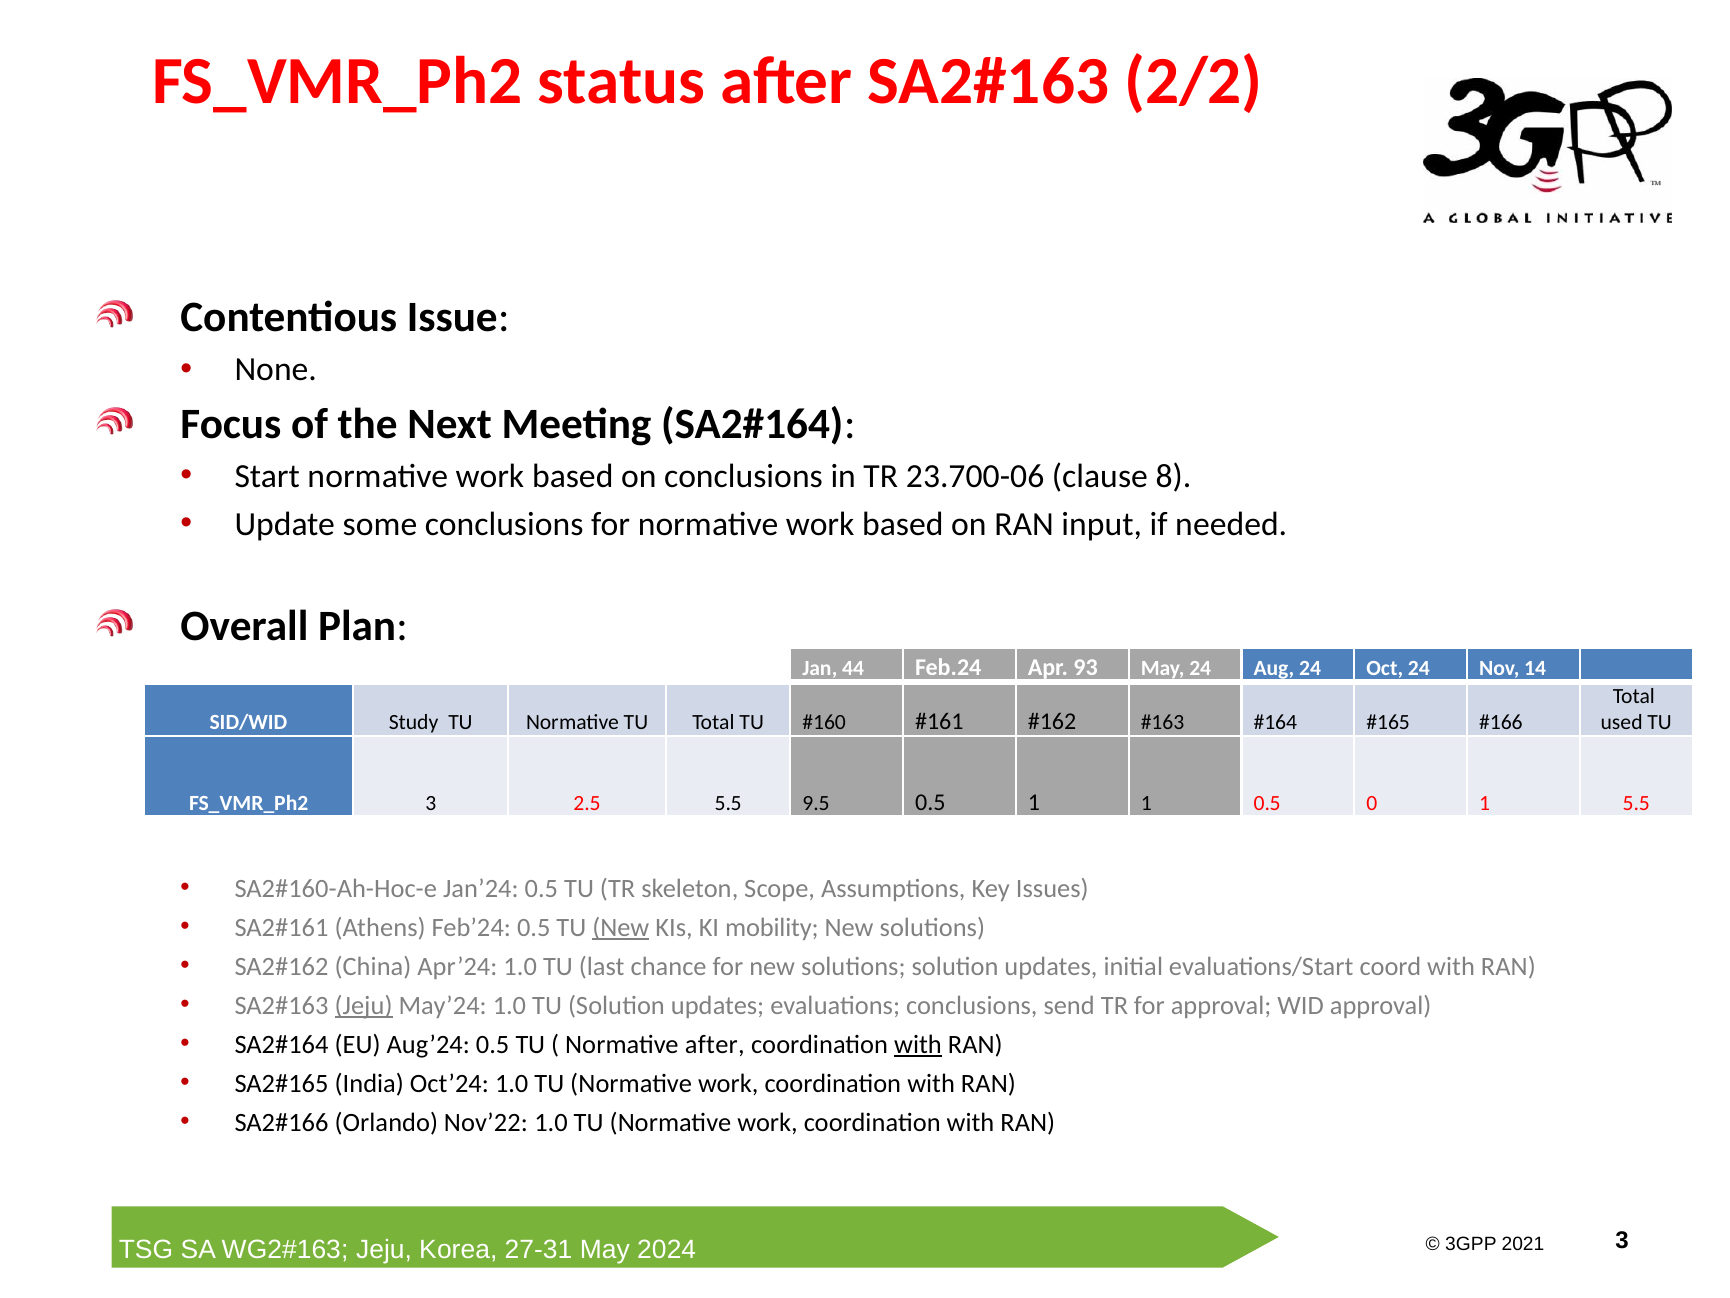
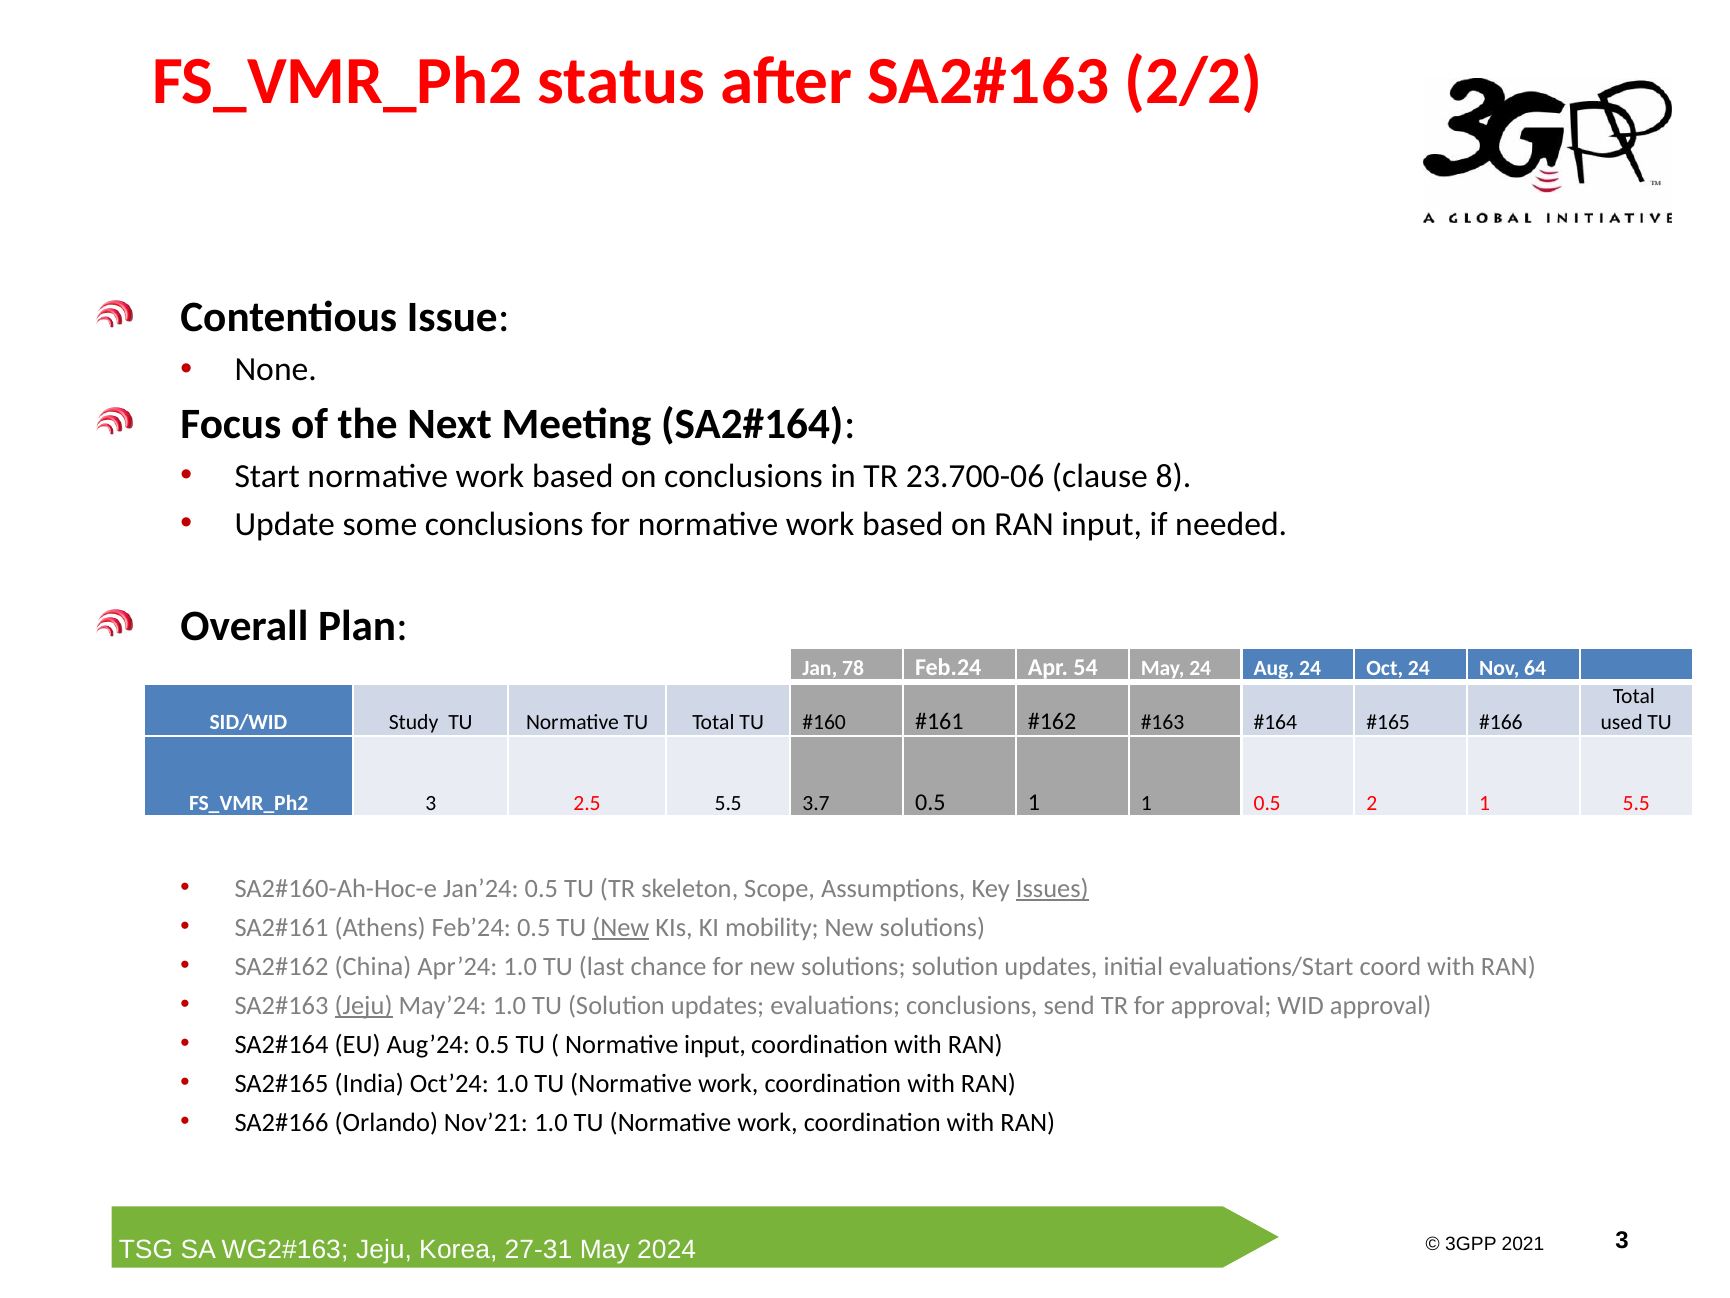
44: 44 -> 78
93: 93 -> 54
14: 14 -> 64
9.5: 9.5 -> 3.7
0: 0 -> 2
Issues underline: none -> present
Normative after: after -> input
with at (918, 1044) underline: present -> none
Nov’22: Nov’22 -> Nov’21
